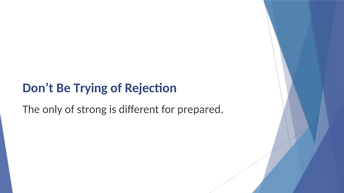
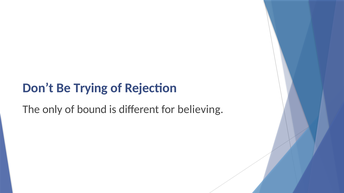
strong: strong -> bound
prepared: prepared -> believing
